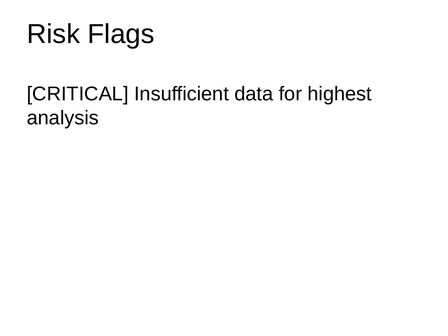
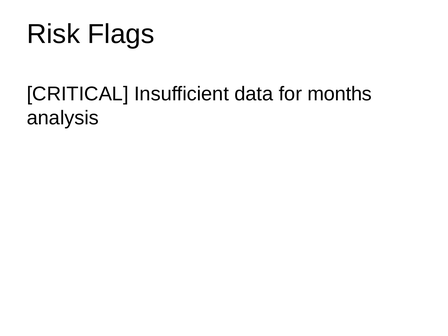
highest: highest -> months
